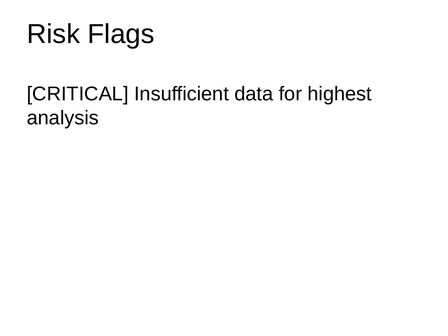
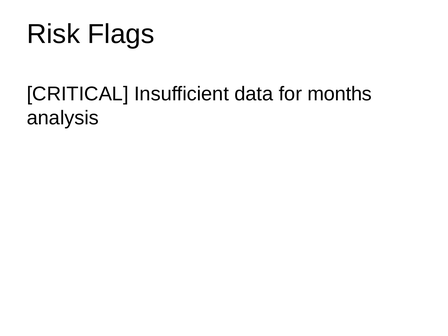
highest: highest -> months
